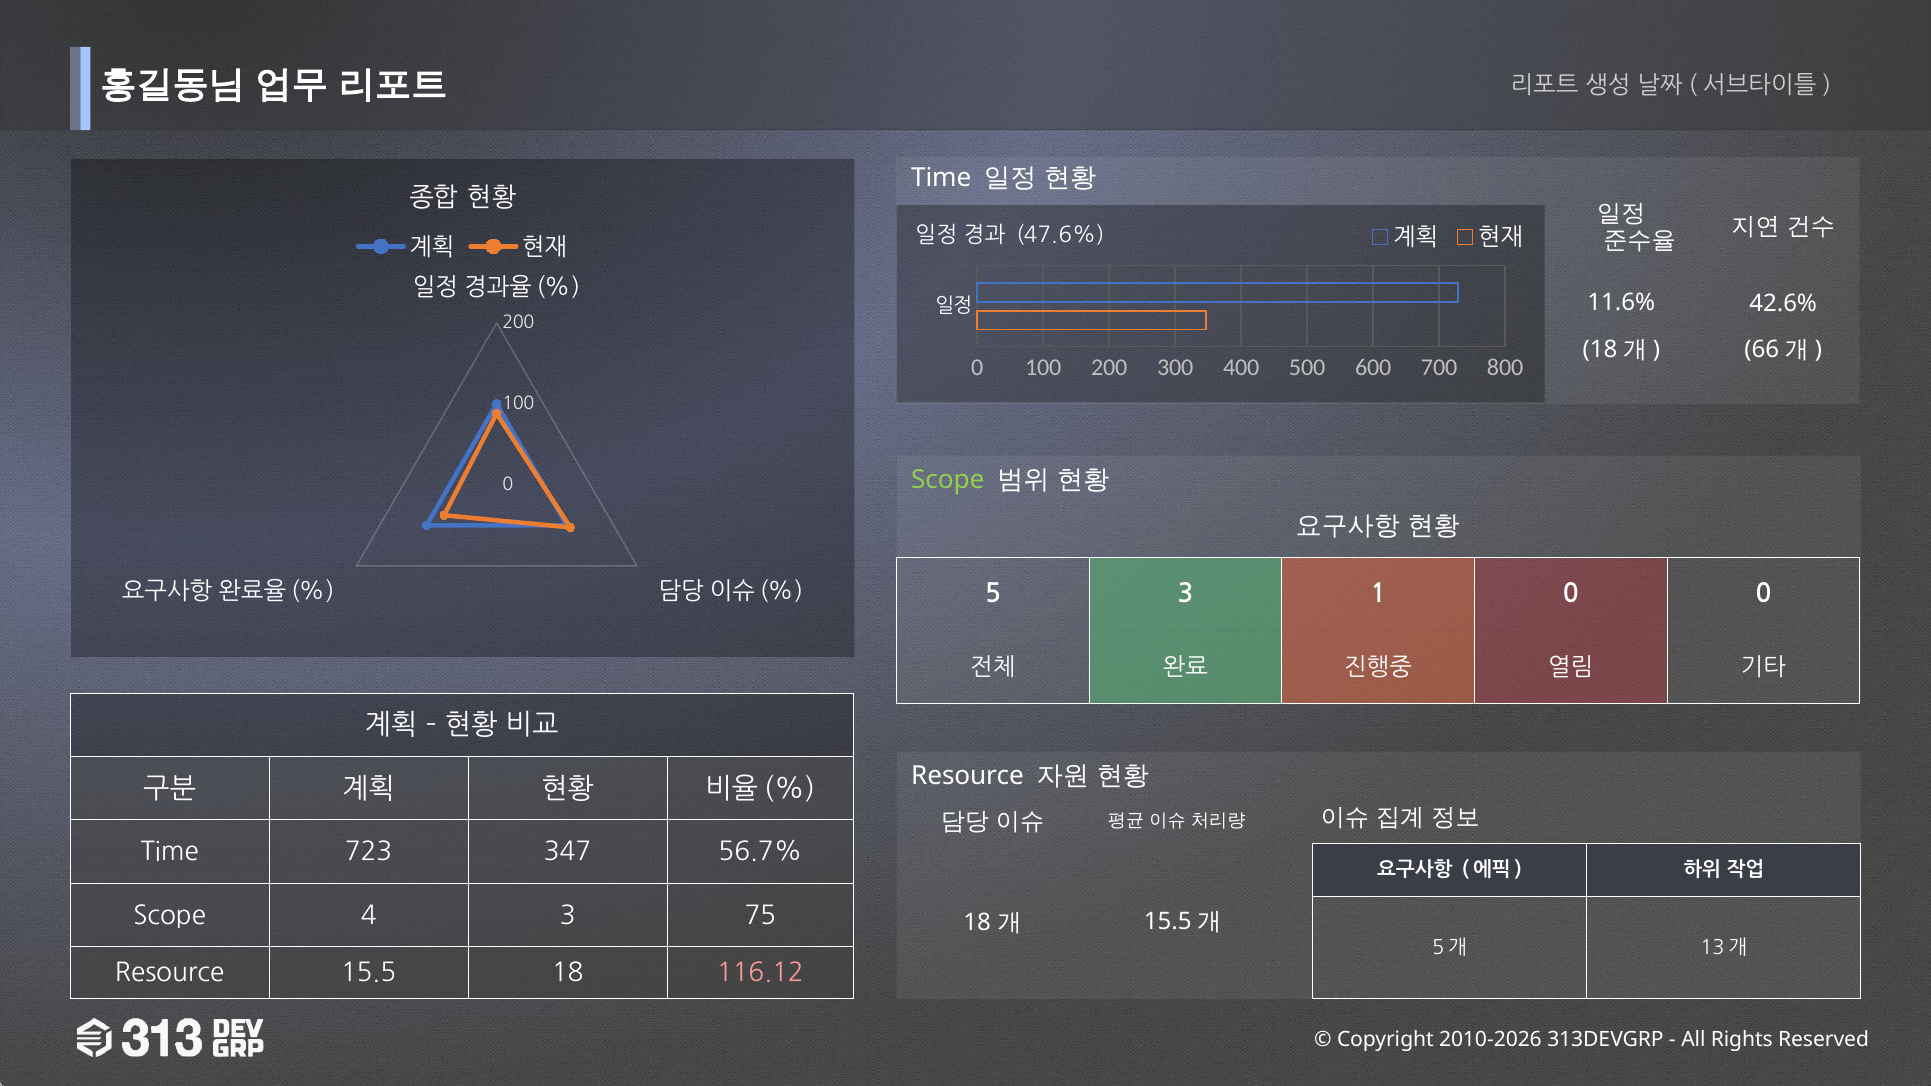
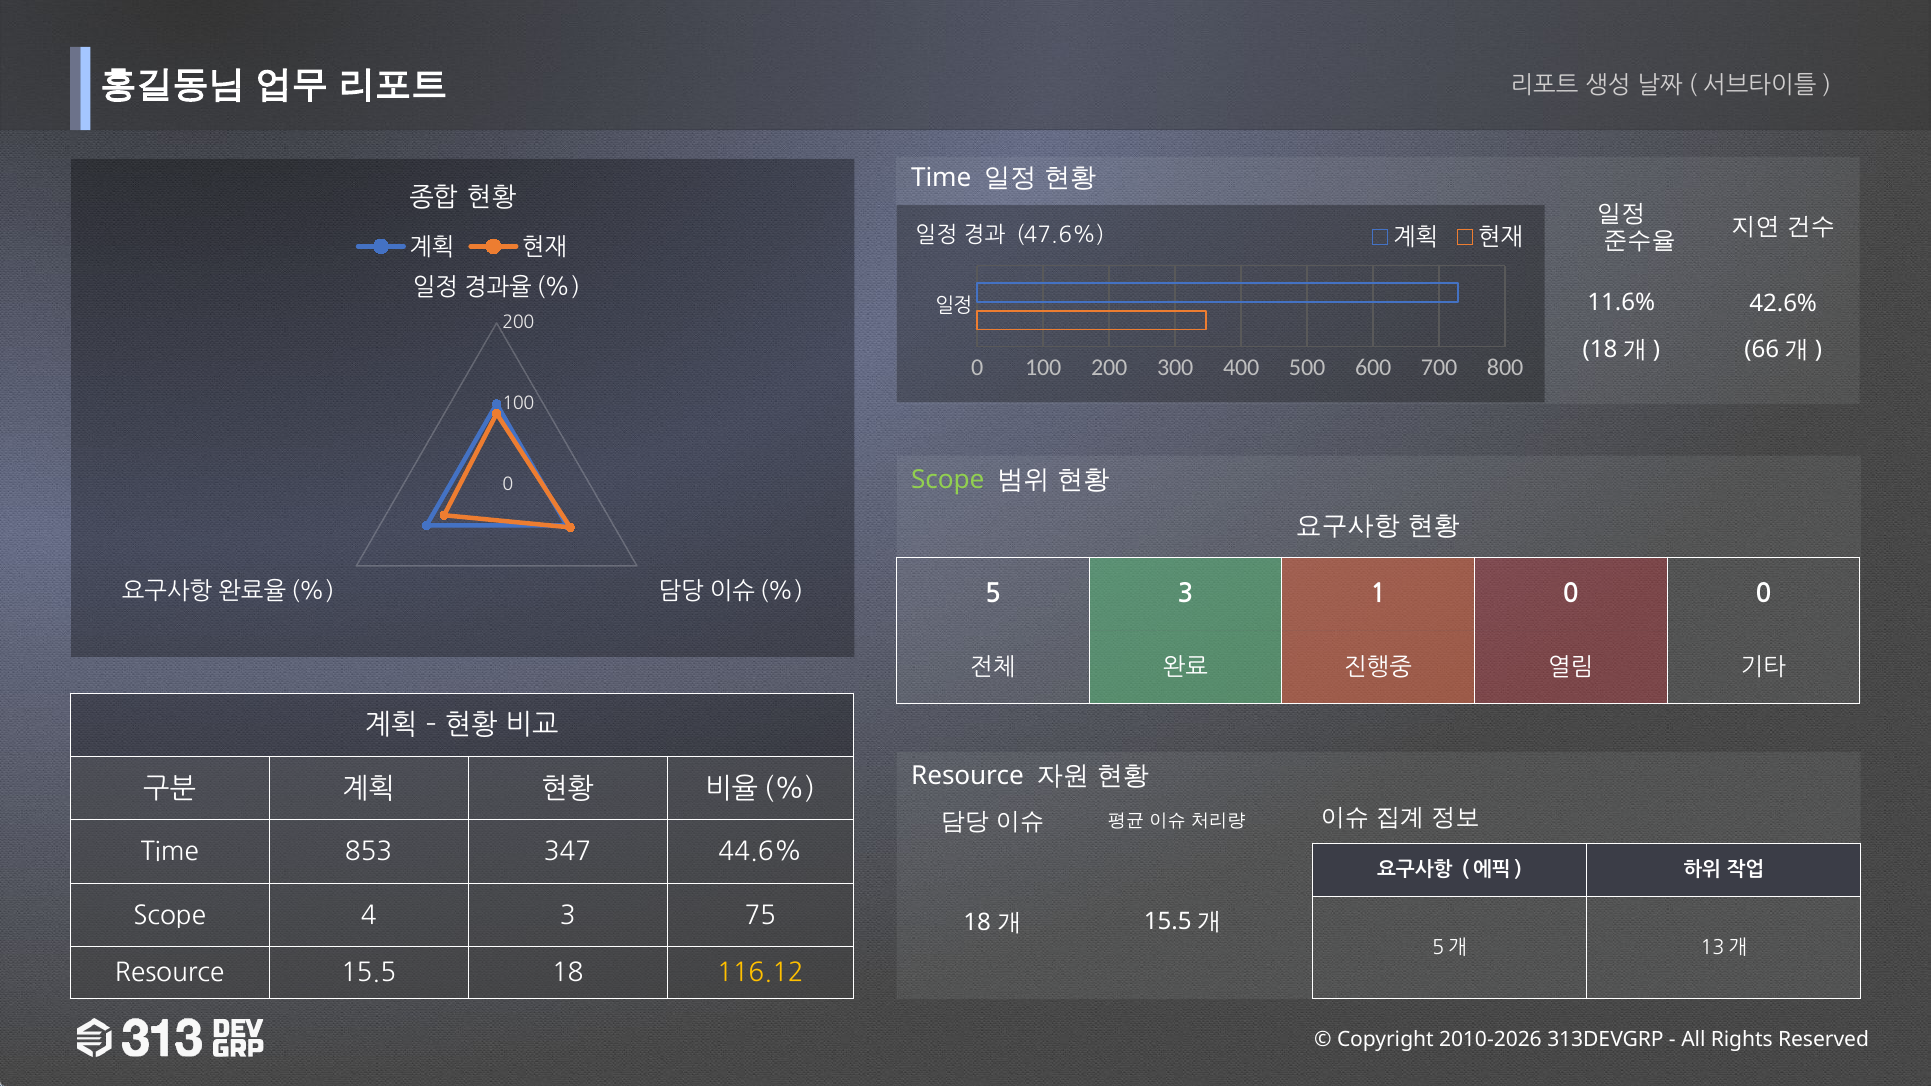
723: 723 -> 853
56.7%: 56.7% -> 44.6%
116.12 colour: pink -> yellow
